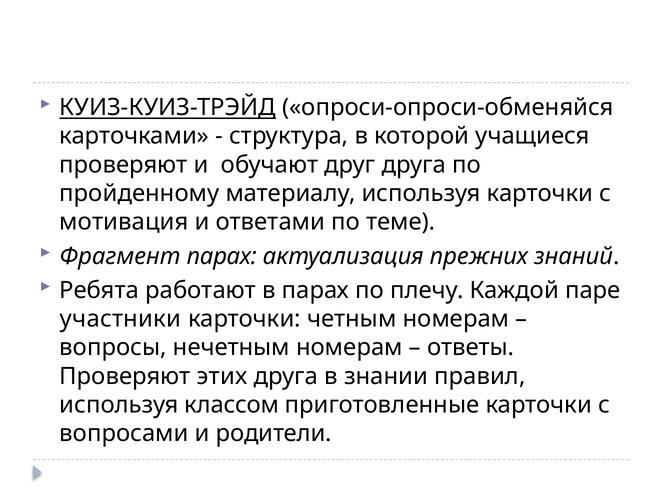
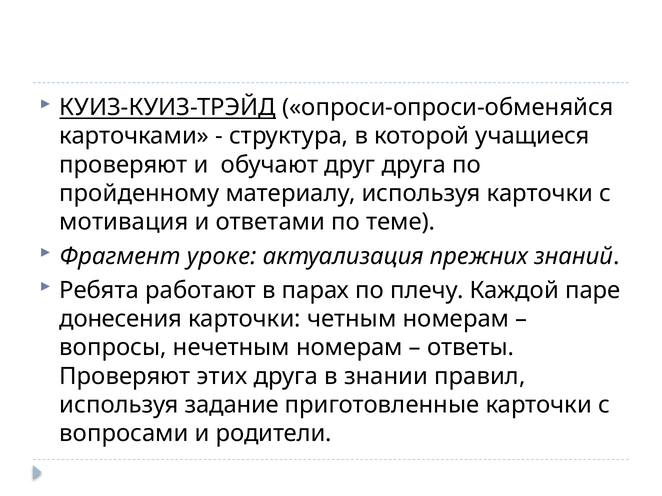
Фрагмент парах: парах -> уроке
участники: участники -> донесения
классом: классом -> задание
